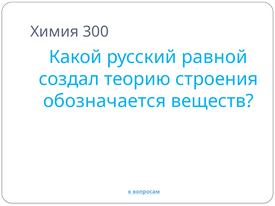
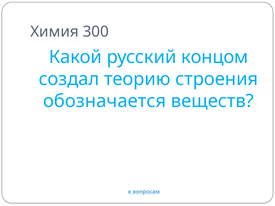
равной: равной -> концом
